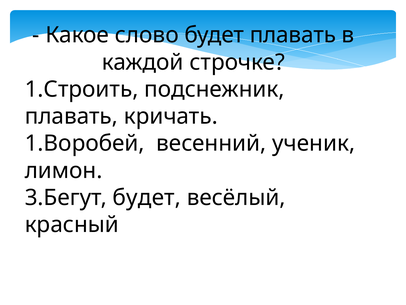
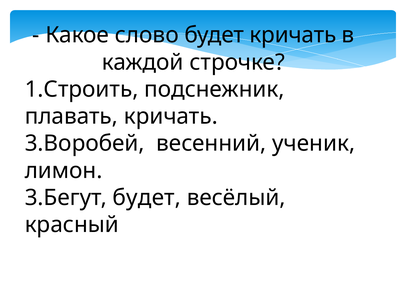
будет плавать: плавать -> кричать
1.Воробей: 1.Воробей -> 3.Воробей
